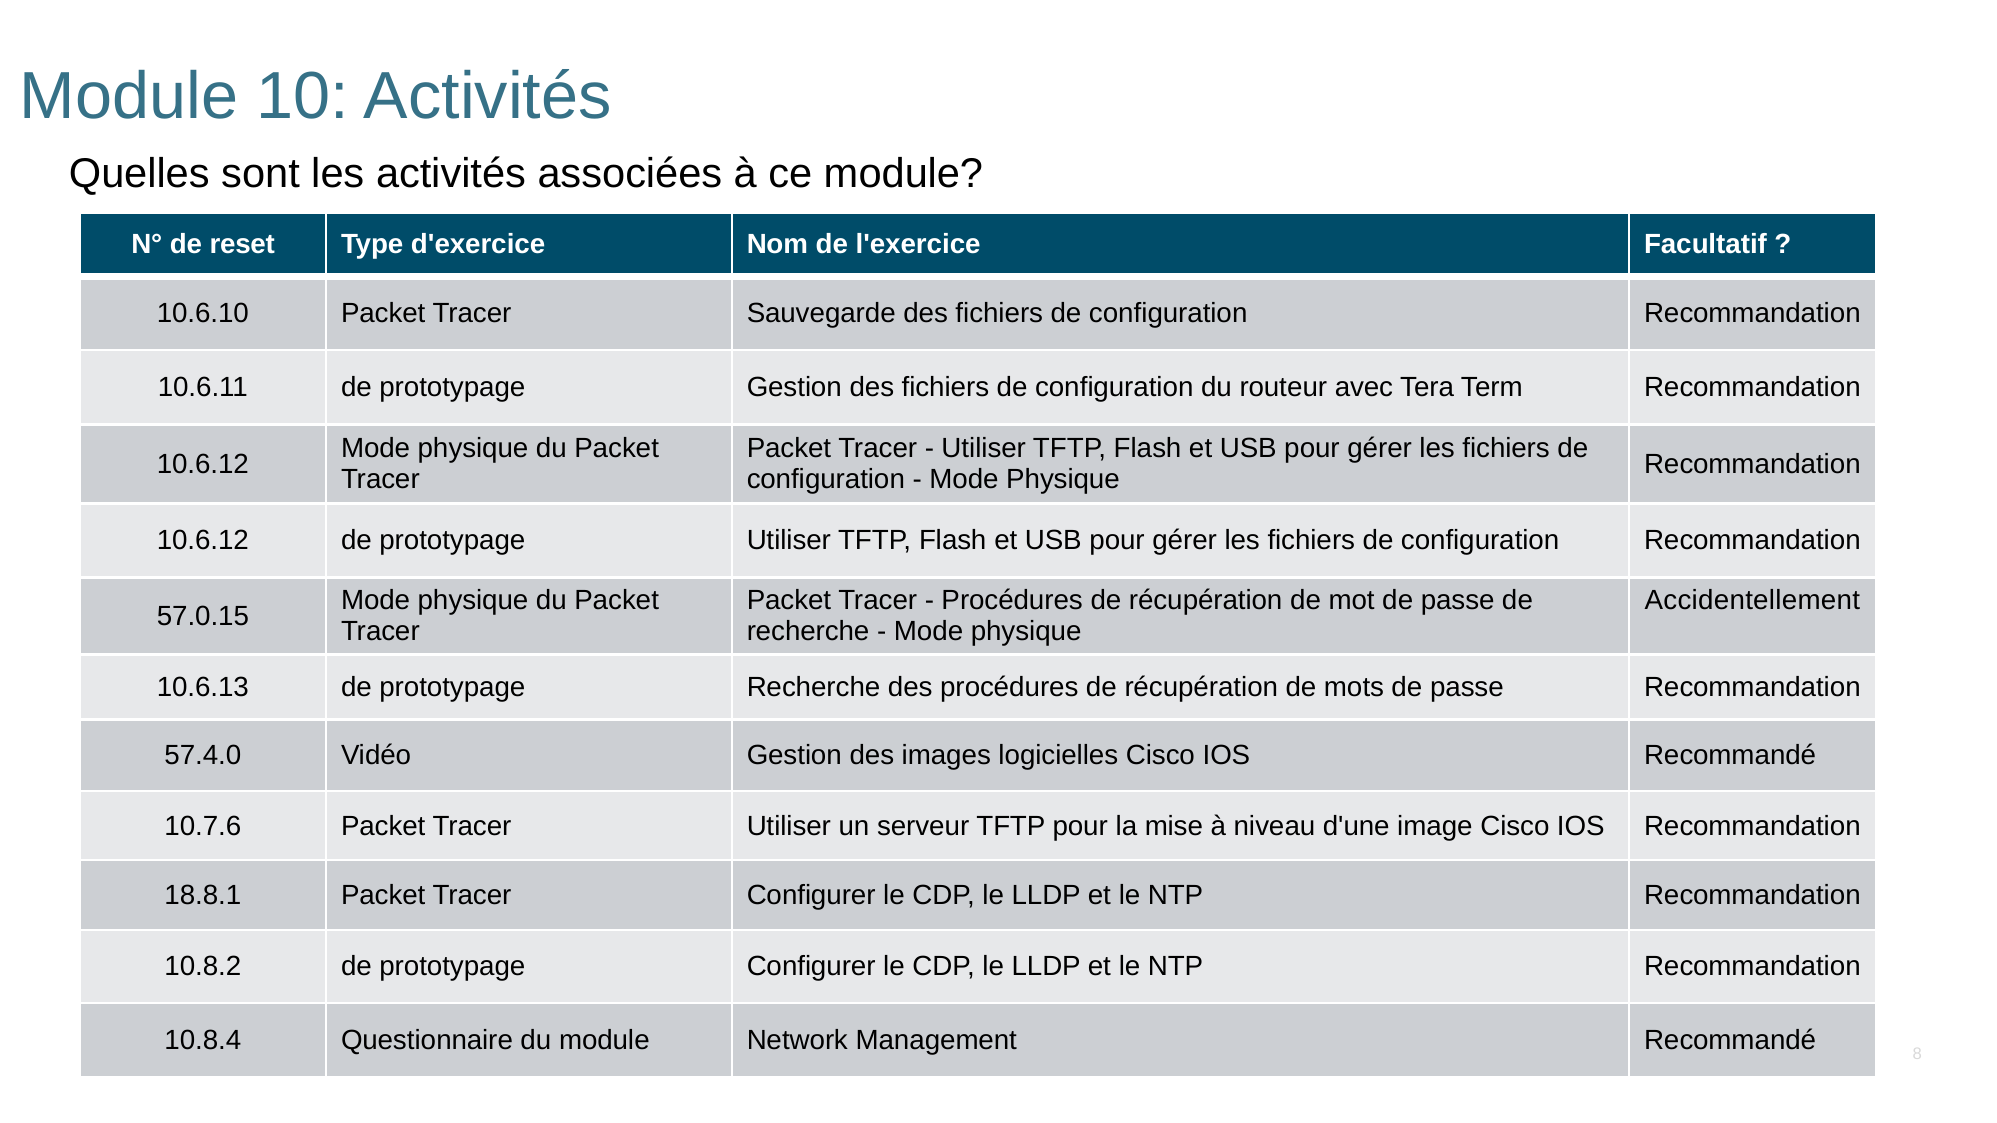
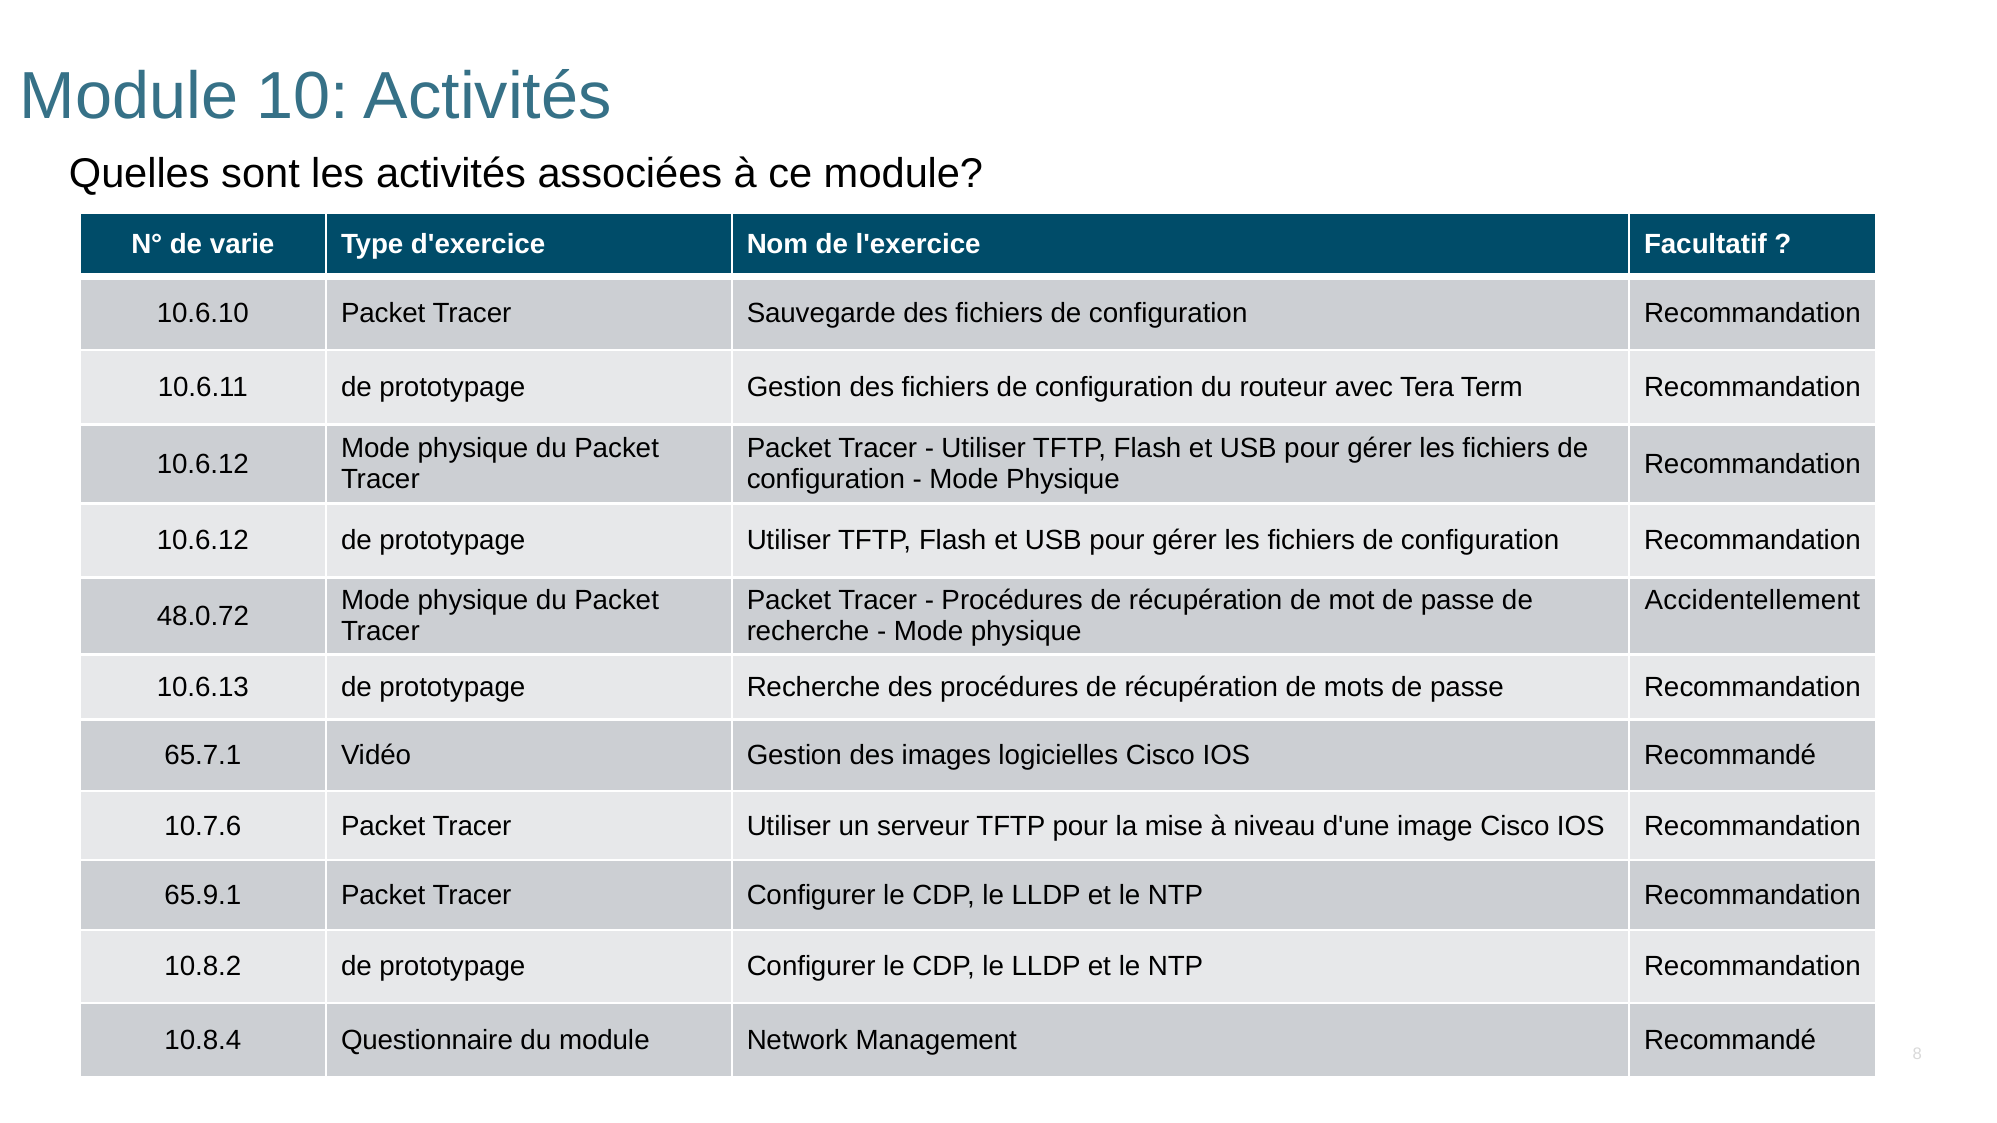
reset: reset -> varie
57.0.15: 57.0.15 -> 48.0.72
57.4.0: 57.4.0 -> 65.7.1
18.8.1: 18.8.1 -> 65.9.1
